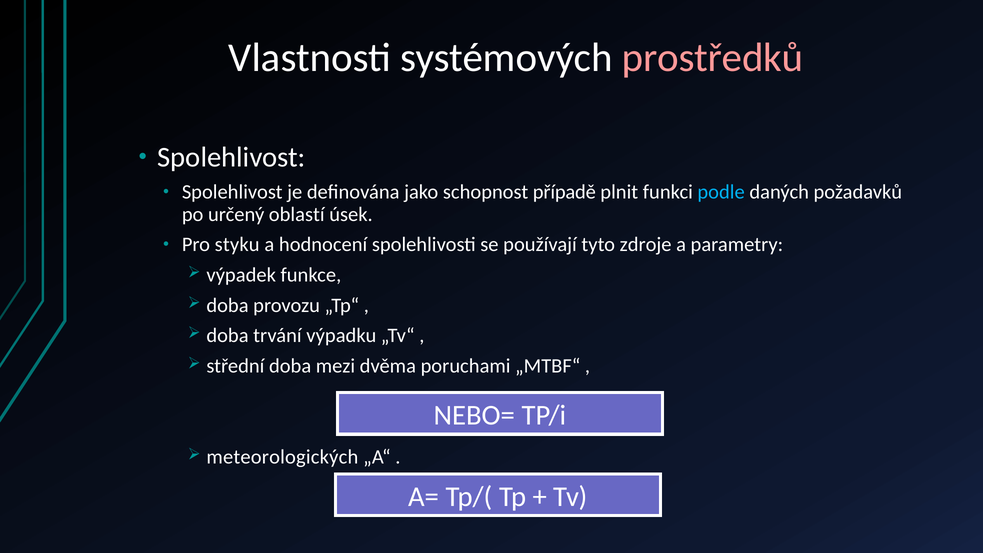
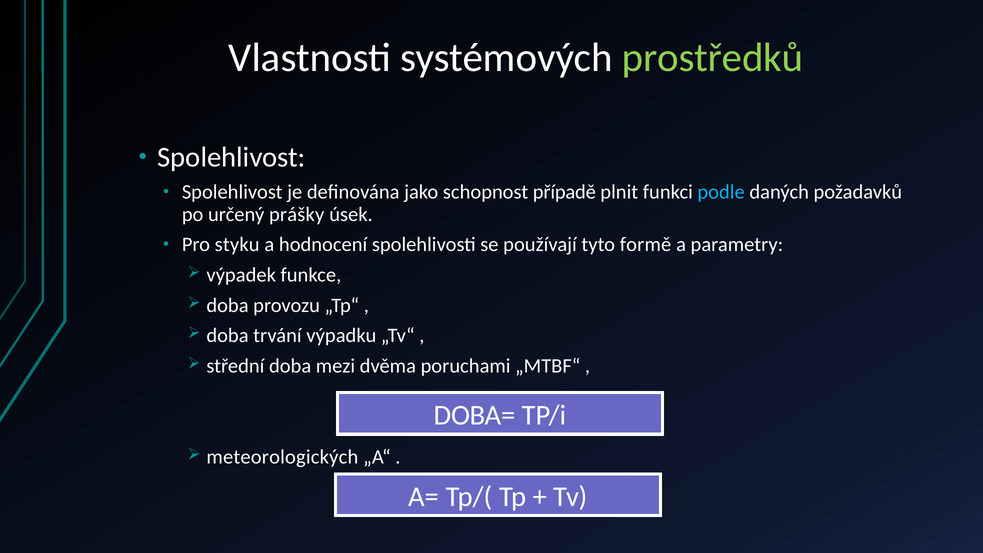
prostředků colour: pink -> light green
oblastí: oblastí -> prášky
zdroje: zdroje -> formě
NEBO=: NEBO= -> DOBA=
